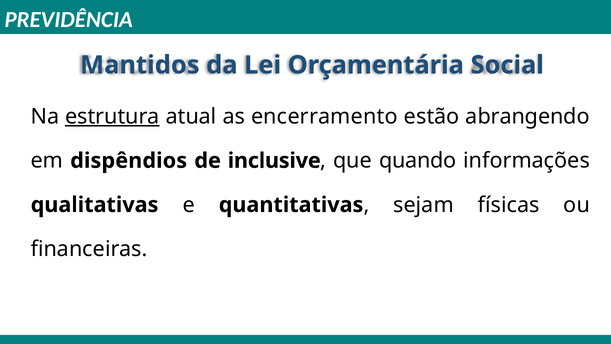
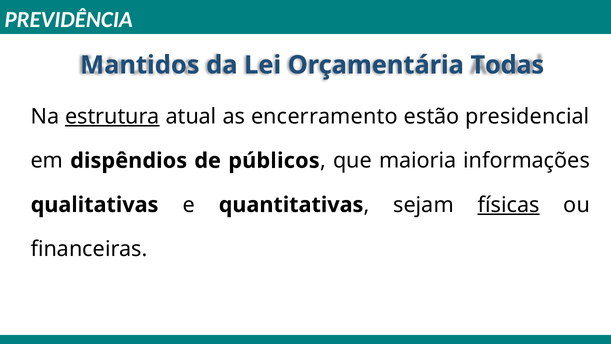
Social: Social -> Todas
abrangendo: abrangendo -> presidencial
inclusive: inclusive -> públicos
quando: quando -> maioria
físicas underline: none -> present
